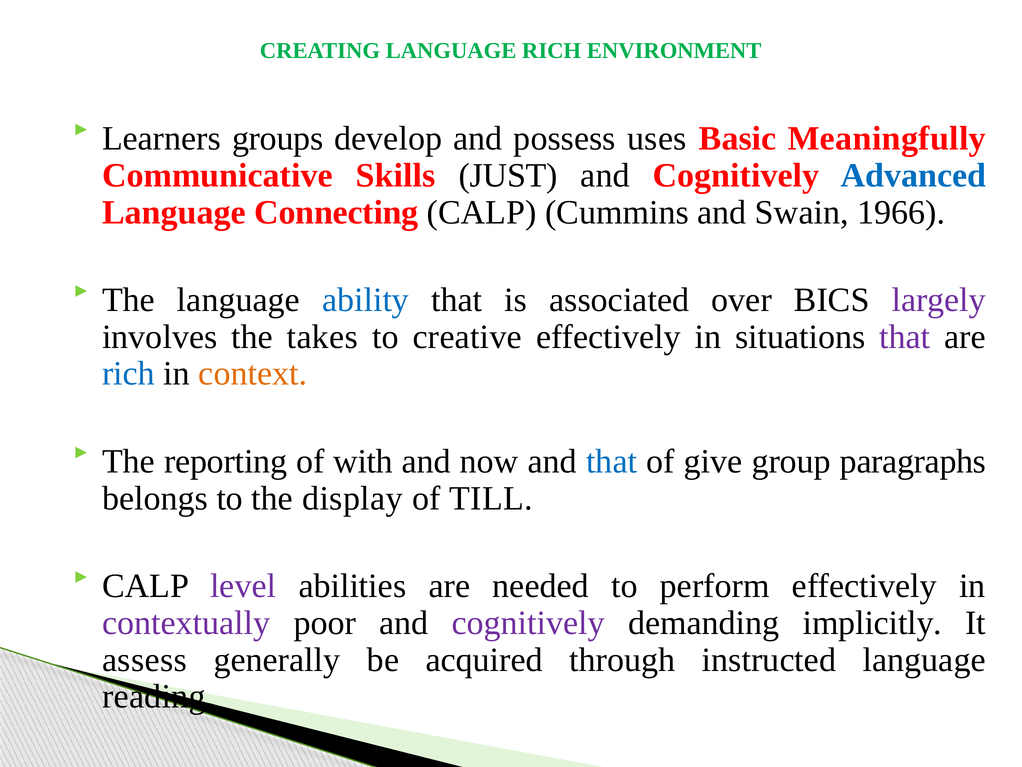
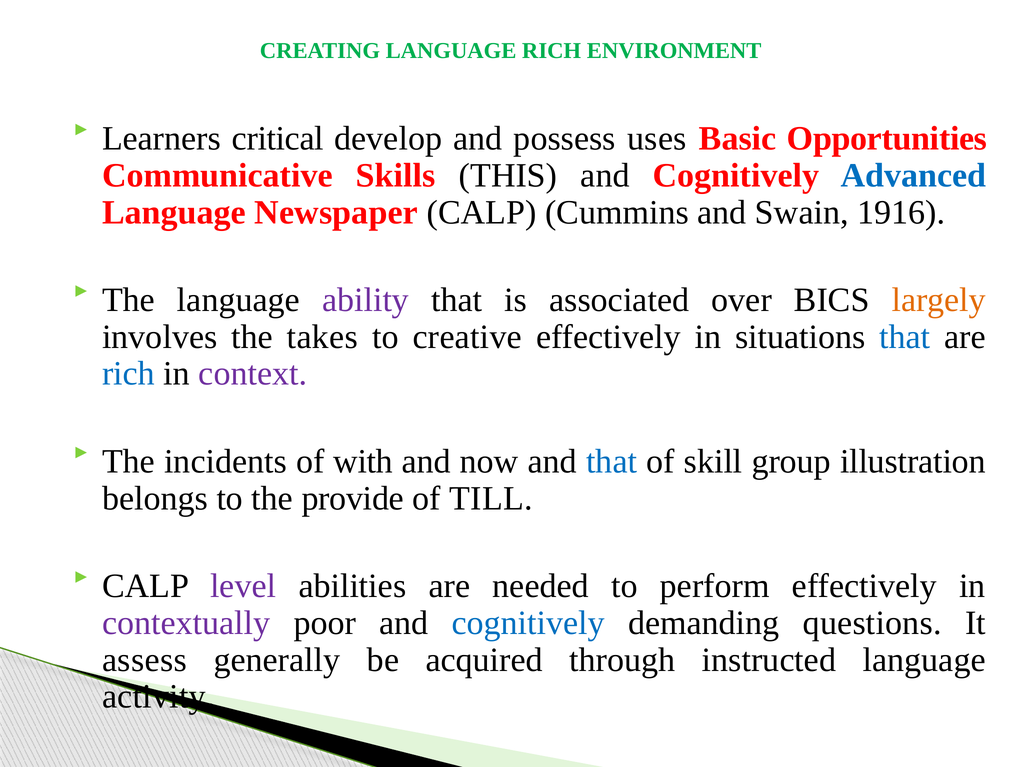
groups: groups -> critical
Meaningfully: Meaningfully -> Opportunities
JUST: JUST -> THIS
Connecting: Connecting -> Newspaper
1966: 1966 -> 1916
ability colour: blue -> purple
largely colour: purple -> orange
that at (905, 337) colour: purple -> blue
context colour: orange -> purple
reporting: reporting -> incidents
give: give -> skill
paragraphs: paragraphs -> illustration
display: display -> provide
cognitively at (528, 623) colour: purple -> blue
implicitly: implicitly -> questions
reading: reading -> activity
